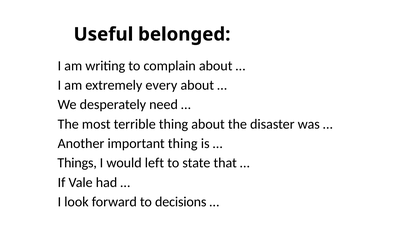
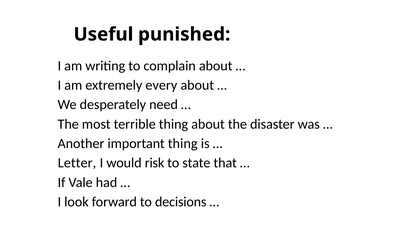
belonged: belonged -> punished
Things: Things -> Letter
left: left -> risk
